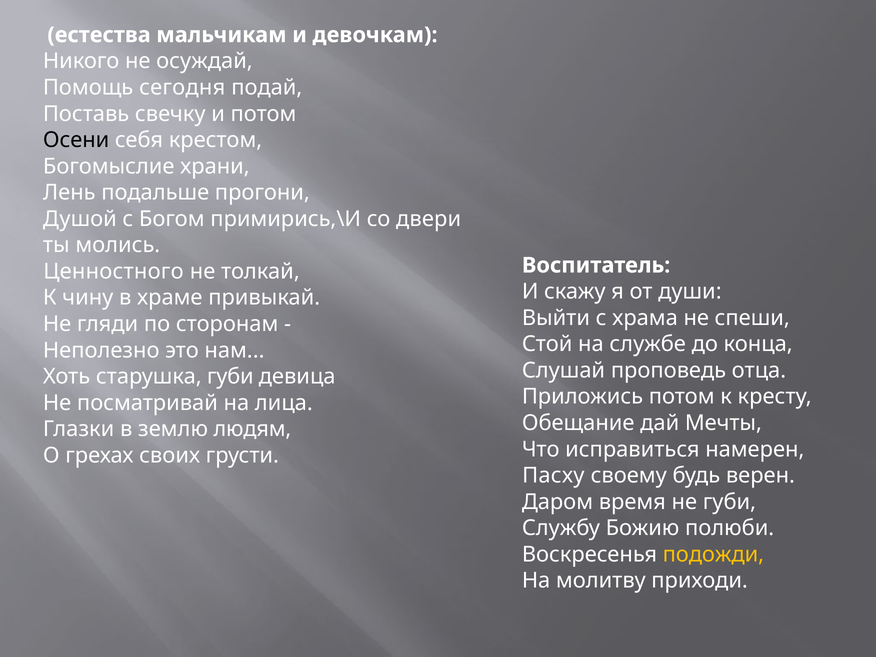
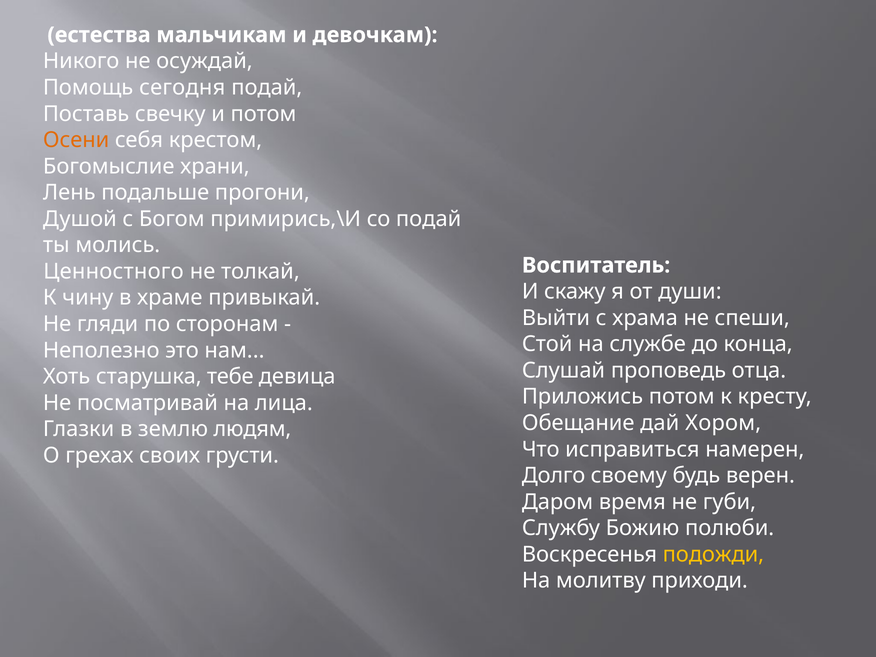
Осени colour: black -> orange
со двери: двери -> подай
старушка губи: губи -> тебе
Мечты: Мечты -> Хором
Пасху: Пасху -> Долго
